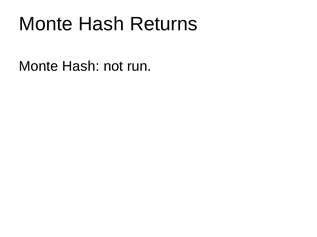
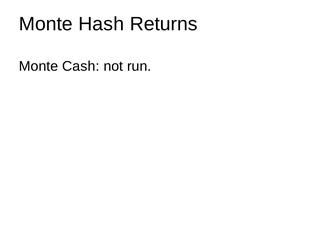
Hash at (81, 66): Hash -> Cash
